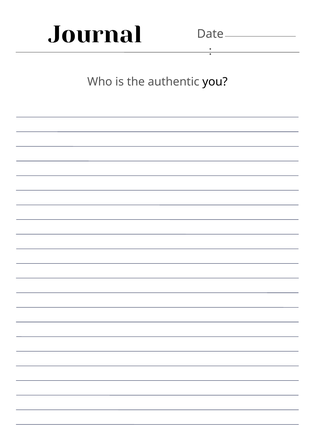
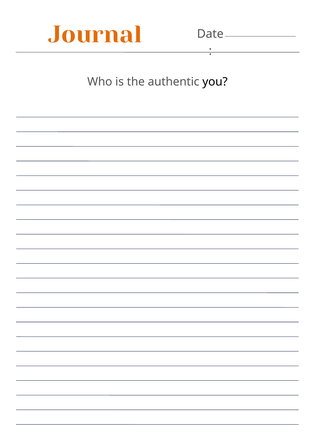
Journal colour: black -> orange
